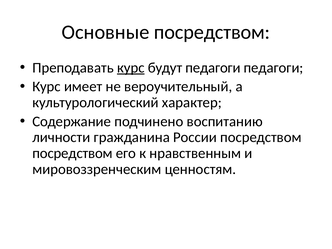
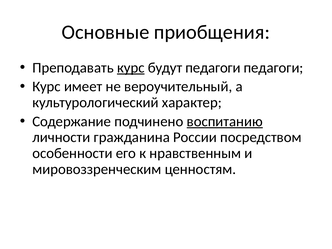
Основные посредством: посредством -> приобщения
воспитанию underline: none -> present
посредством at (73, 153): посредством -> особенности
